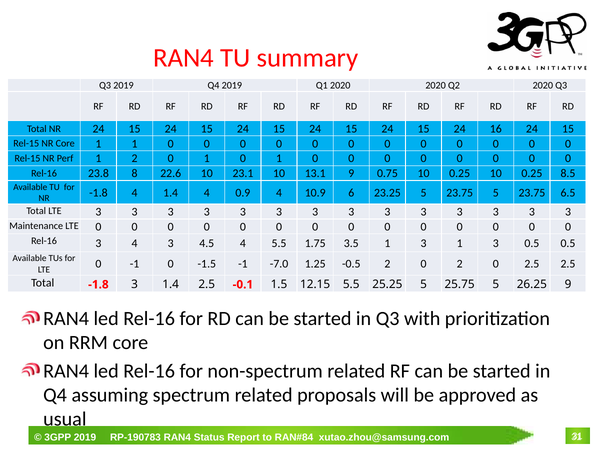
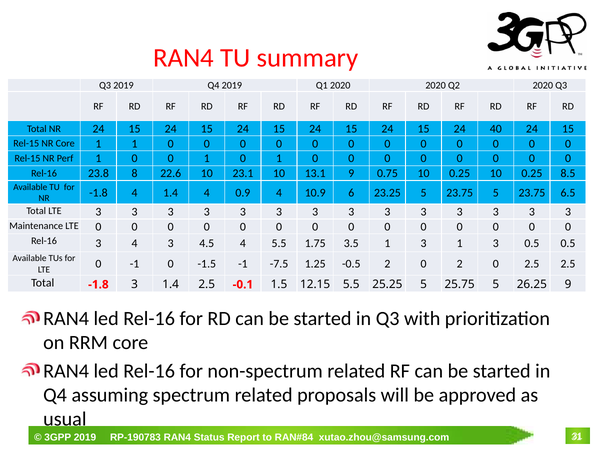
16: 16 -> 40
Perf 1 2: 2 -> 0
-7.0: -7.0 -> -7.5
